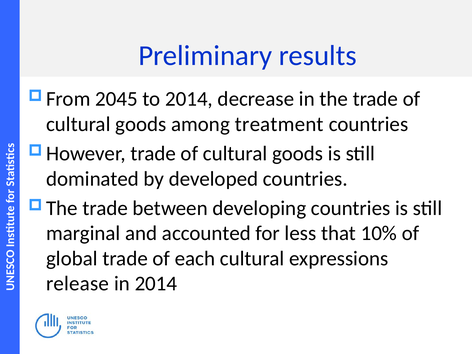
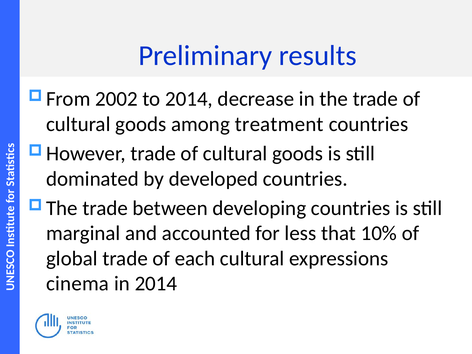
2045: 2045 -> 2002
release: release -> cinema
